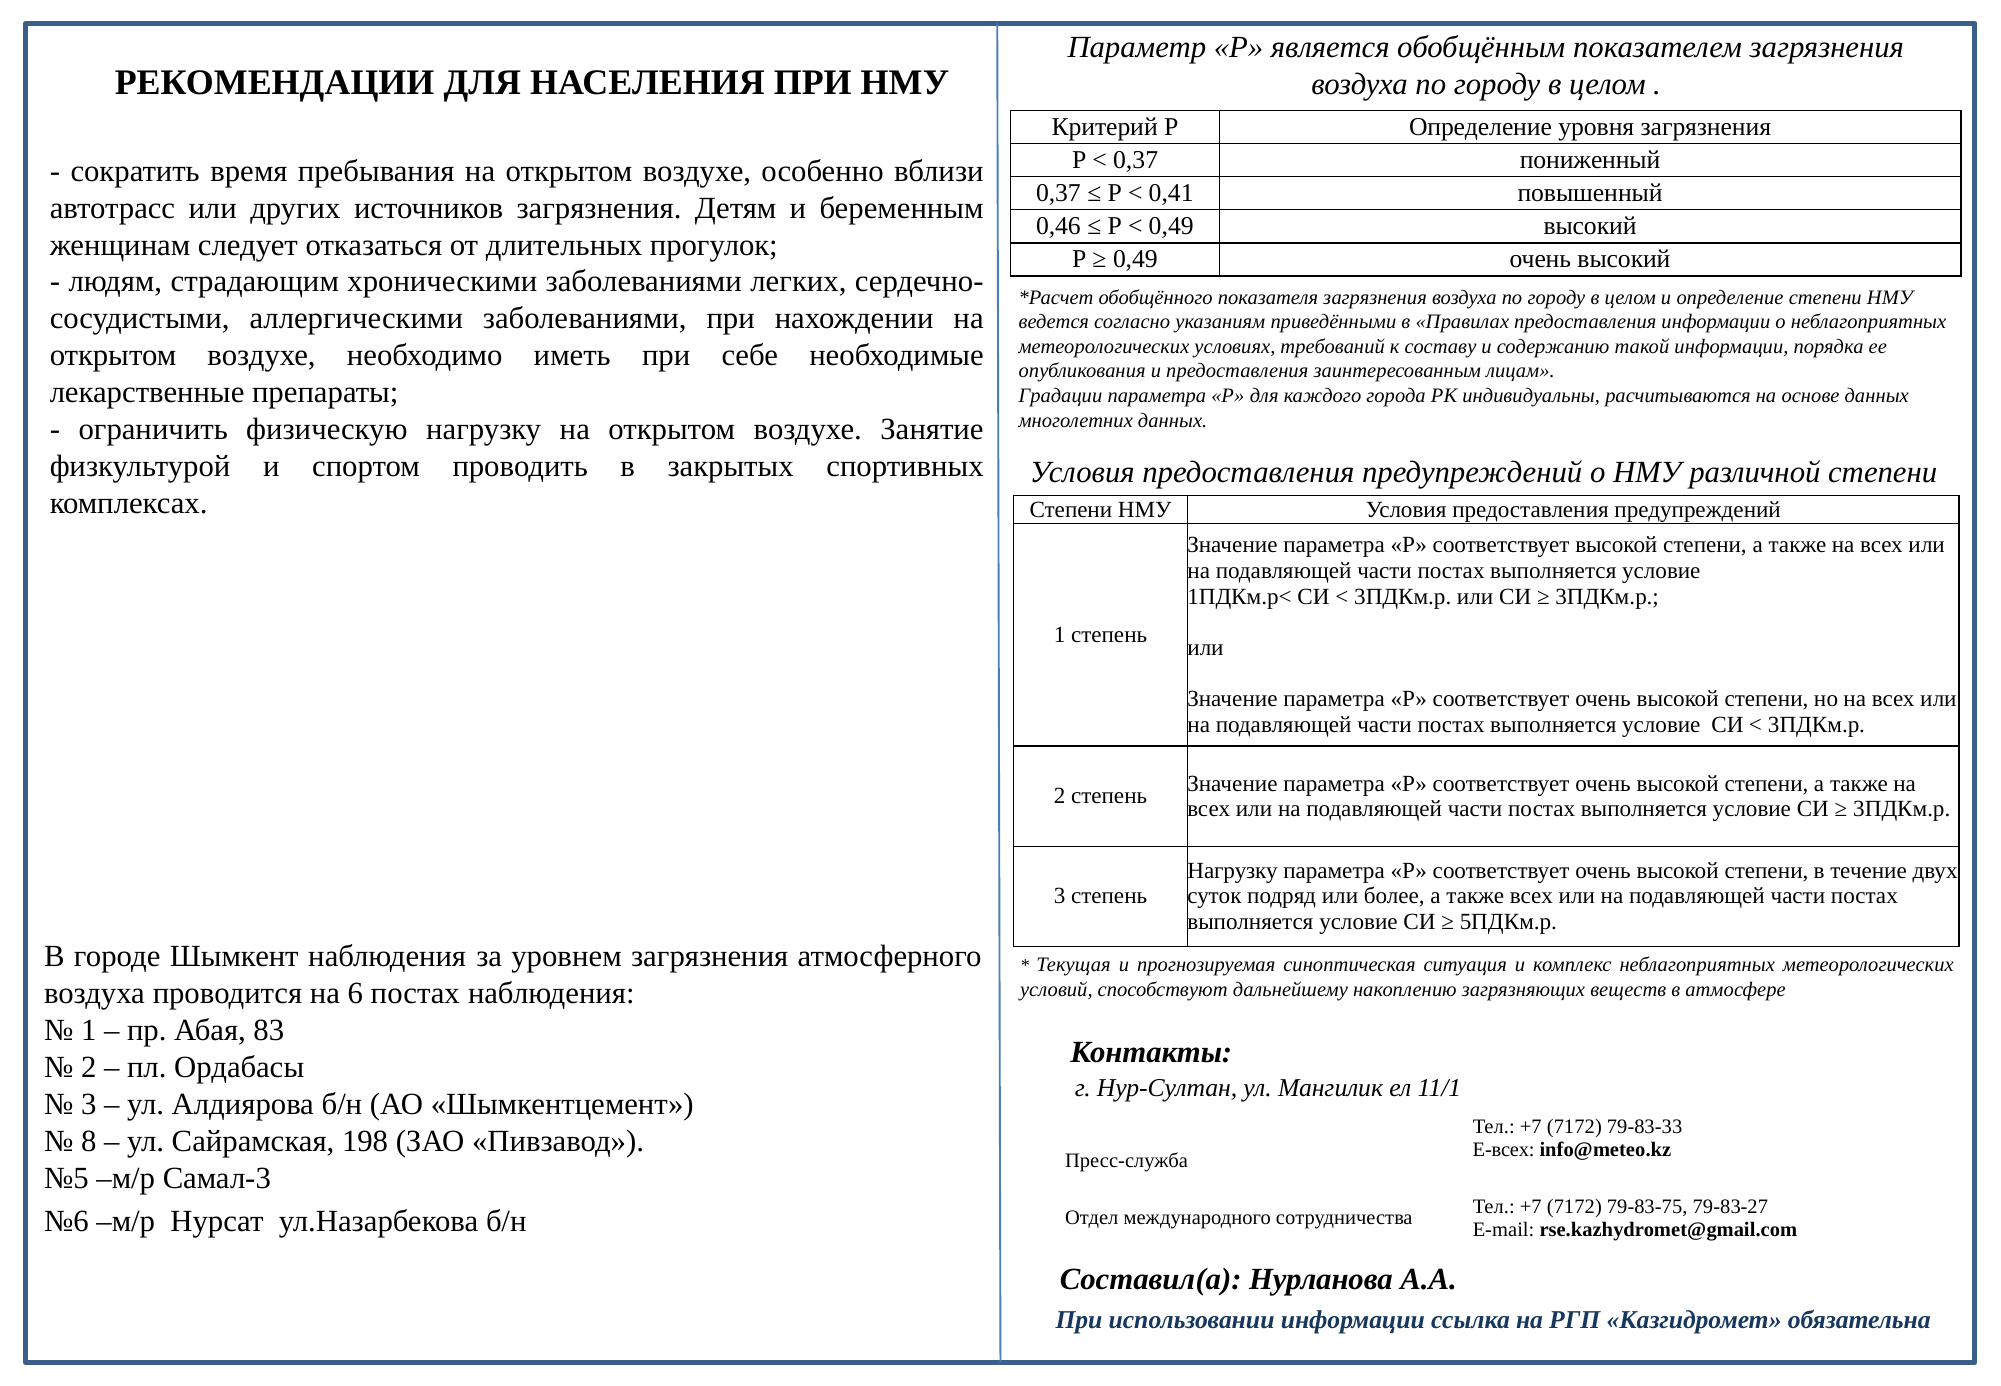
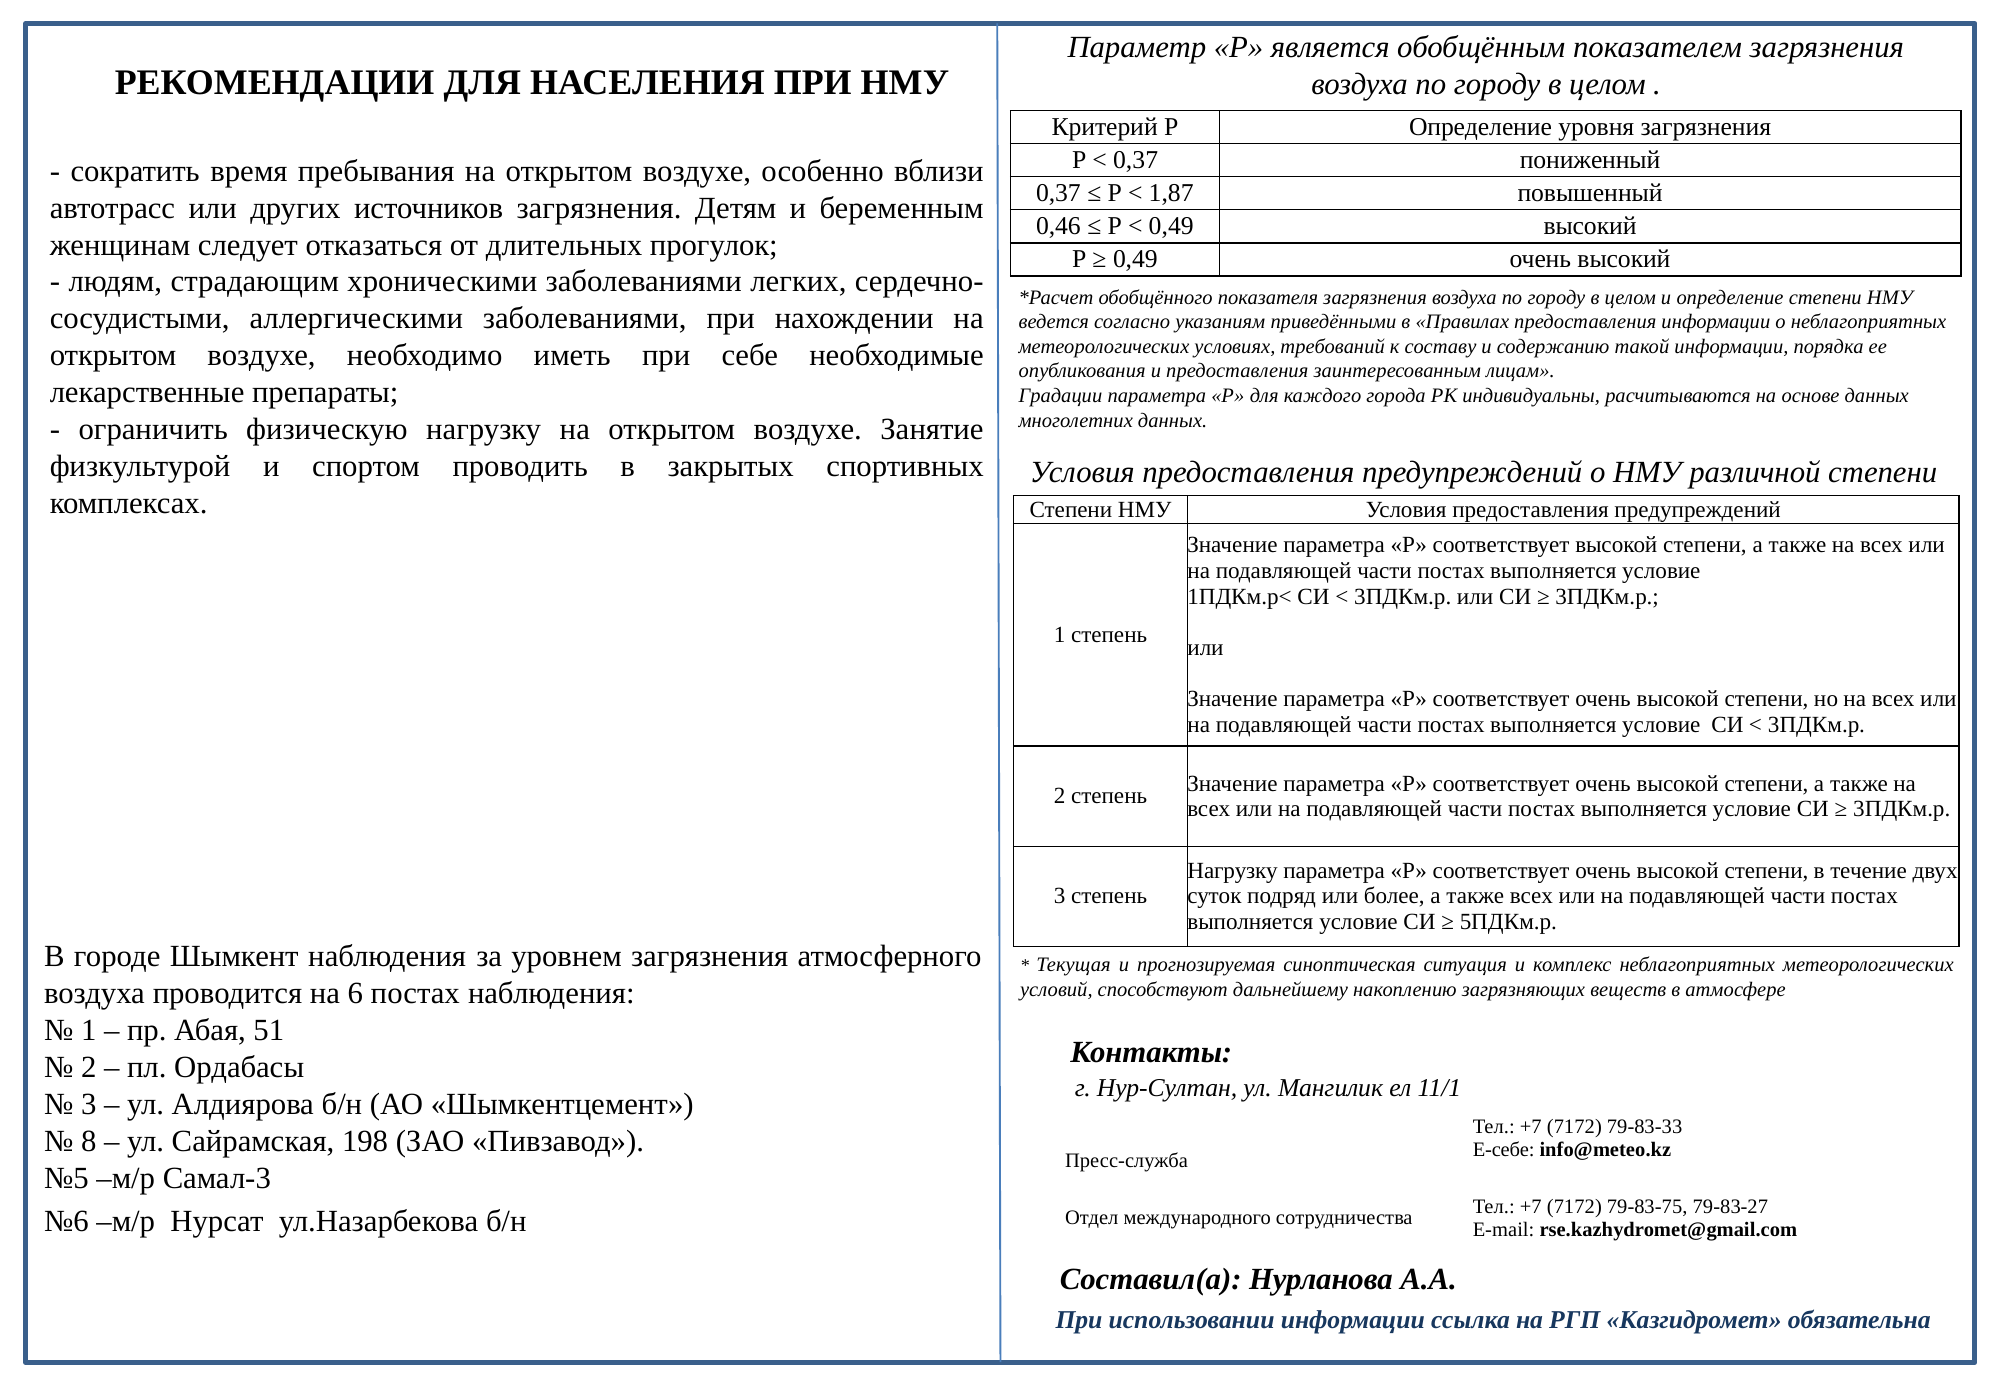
0,41: 0,41 -> 1,87
83: 83 -> 51
E-всех: E-всех -> E-себе
